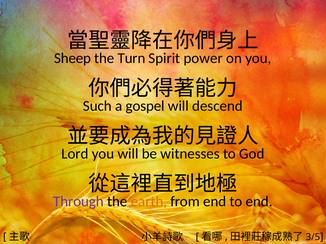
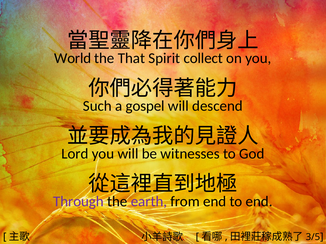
Sheep: Sheep -> World
Turn: Turn -> That
power: power -> collect
earth colour: orange -> purple
